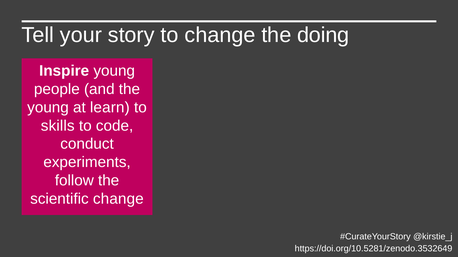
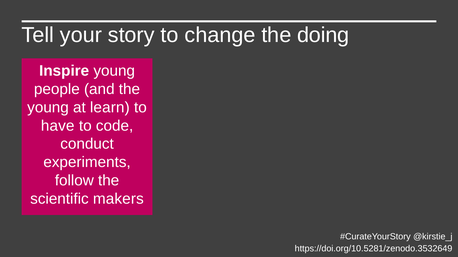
skills: skills -> have
scientific change: change -> makers
